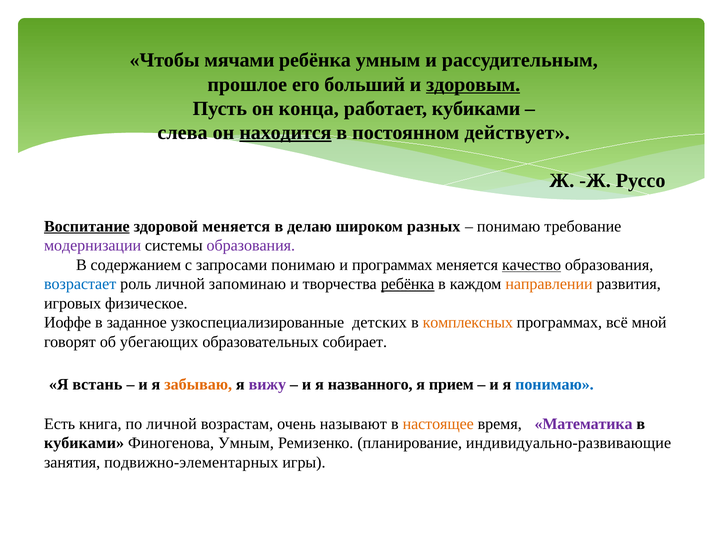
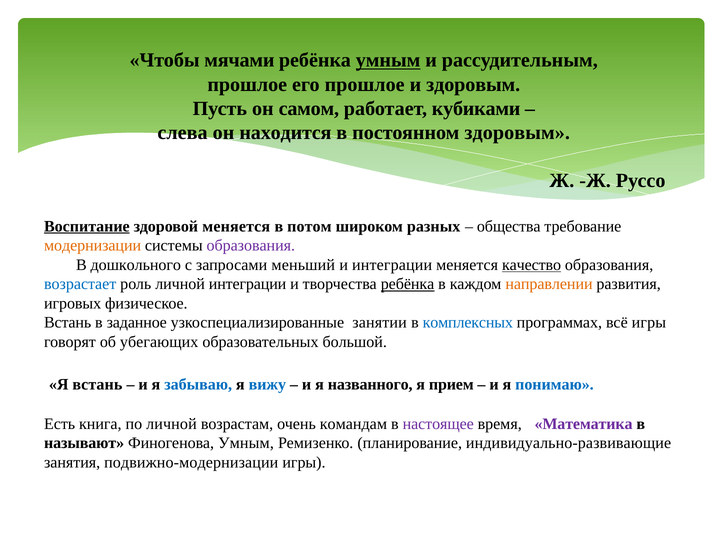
умным at (388, 60) underline: none -> present
его больший: больший -> прошлое
здоровым at (473, 84) underline: present -> none
конца: конца -> самом
находится underline: present -> none
постоянном действует: действует -> здоровым
делаю: делаю -> потом
понимаю at (509, 226): понимаю -> общества
модернизации colour: purple -> orange
содержанием: содержанием -> дошкольного
запросами понимаю: понимаю -> меньший
и программах: программах -> интеграции
личной запоминаю: запоминаю -> интеграции
Иоффе at (68, 322): Иоффе -> Встань
детских: детских -> занятии
комплексных colour: orange -> blue
всё мной: мной -> игры
собирает: собирает -> большой
забываю colour: orange -> blue
вижу colour: purple -> blue
называют: называют -> командам
настоящее colour: orange -> purple
кубиками at (84, 443): кубиками -> называют
подвижно-элементарных: подвижно-элементарных -> подвижно-модернизации
